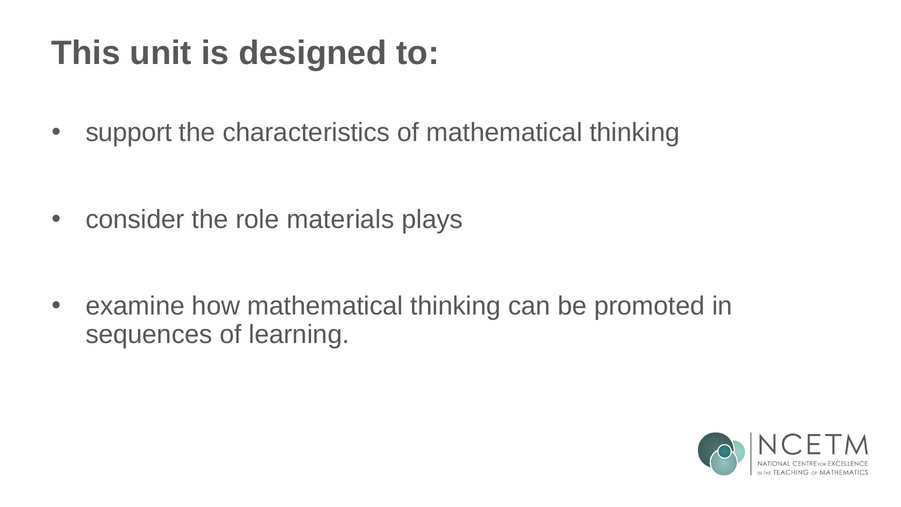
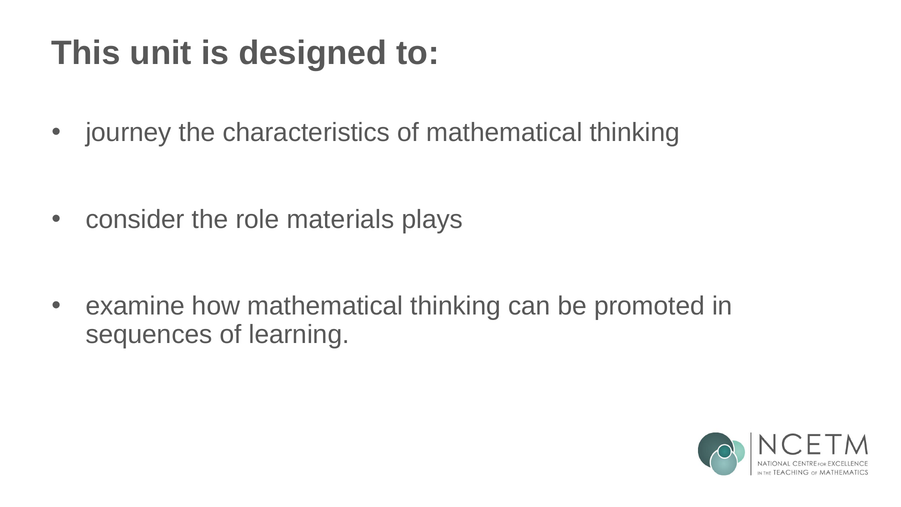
support: support -> journey
